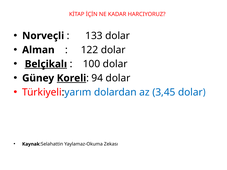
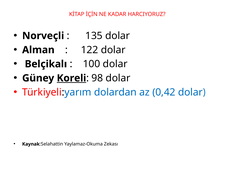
133: 133 -> 135
Belçikalı underline: present -> none
94: 94 -> 98
3,45: 3,45 -> 0,42
